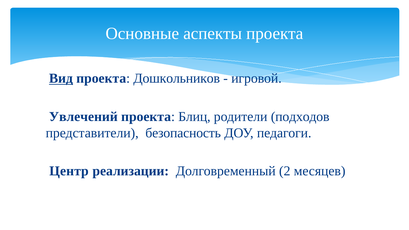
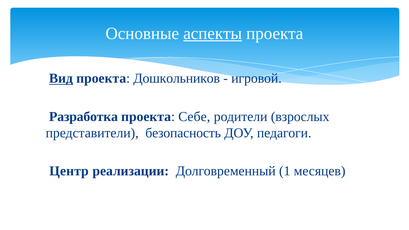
аспекты underline: none -> present
Увлечений: Увлечений -> Разработка
Блиц: Блиц -> Себе
подходов: подходов -> взрослых
2: 2 -> 1
